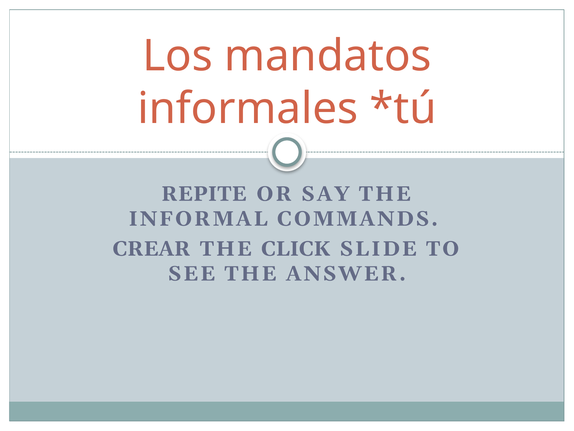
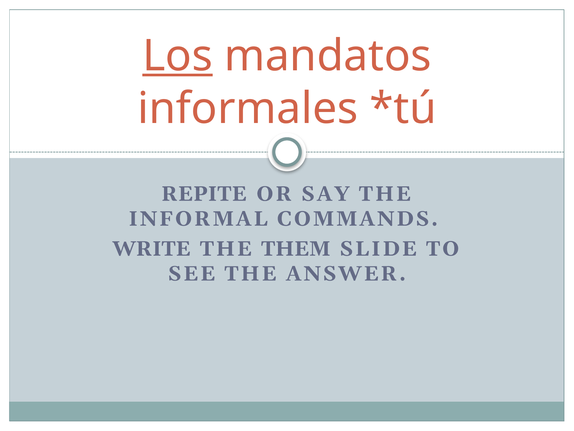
Los underline: none -> present
CREAR: CREAR -> WRITE
CLICK: CLICK -> THEM
